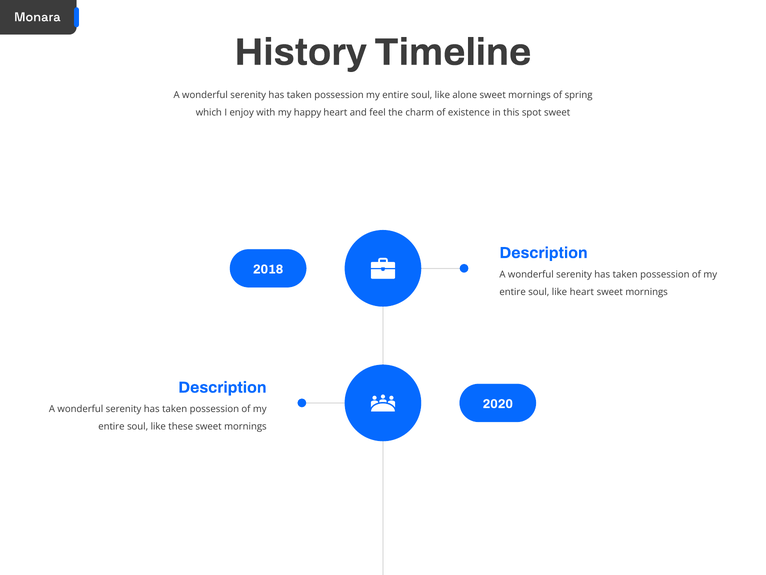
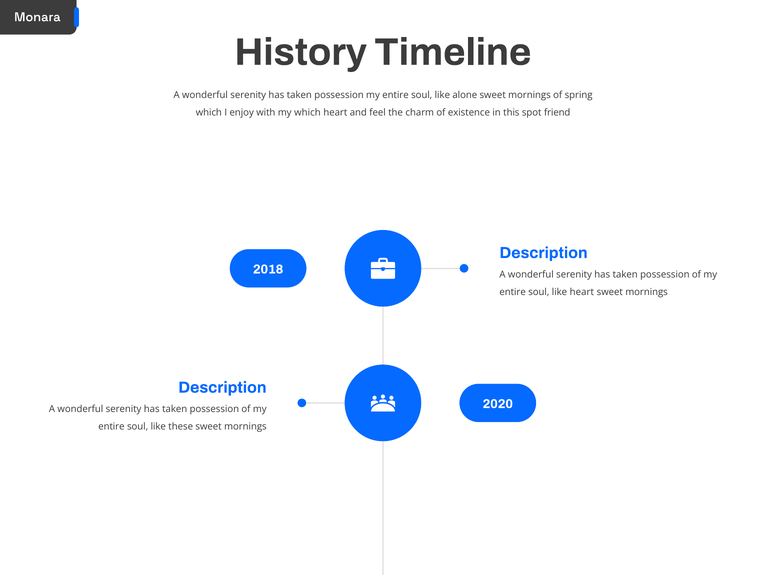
my happy: happy -> which
spot sweet: sweet -> friend
